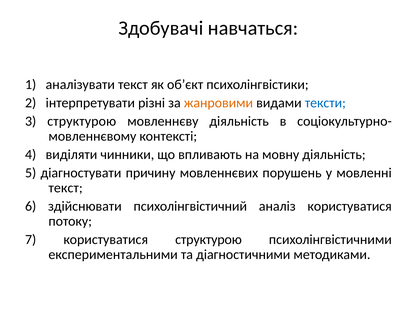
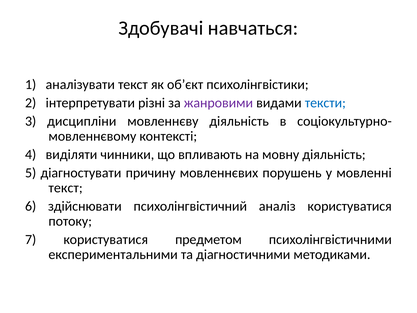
жанровими colour: orange -> purple
3 структурою: структурою -> дисципліни
користуватися структурою: структурою -> предметом
